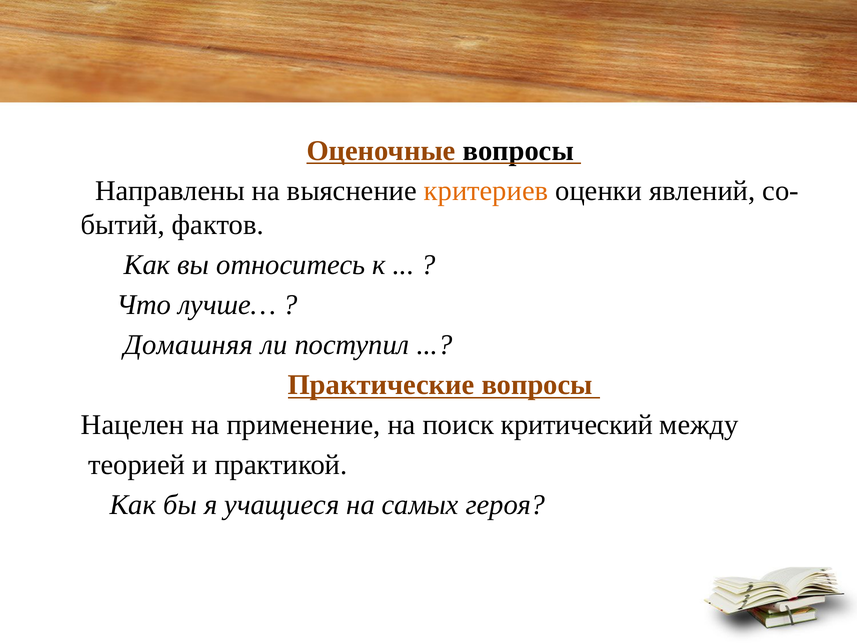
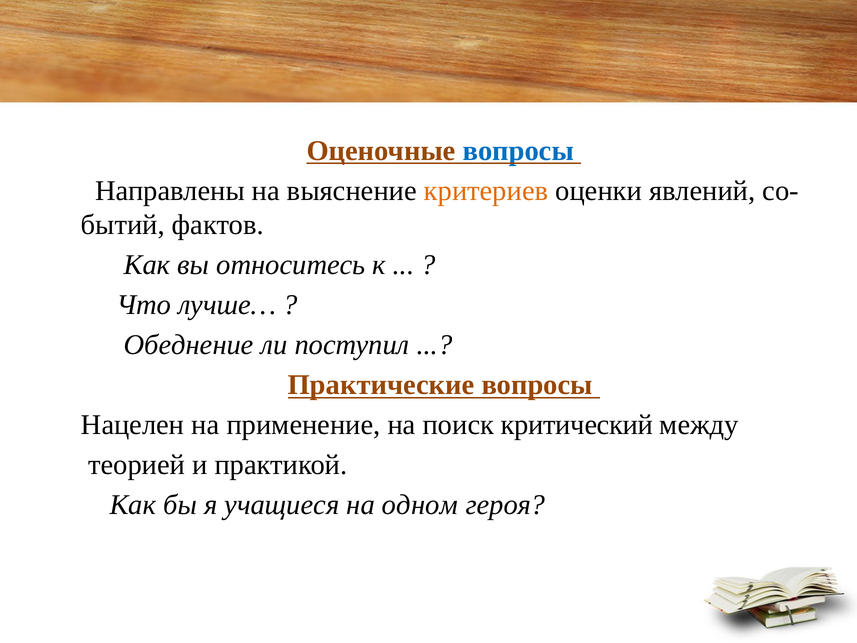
вопросы at (518, 151) colour: black -> blue
Домашняя: Домашняя -> Обеднение
самых: самых -> одном
